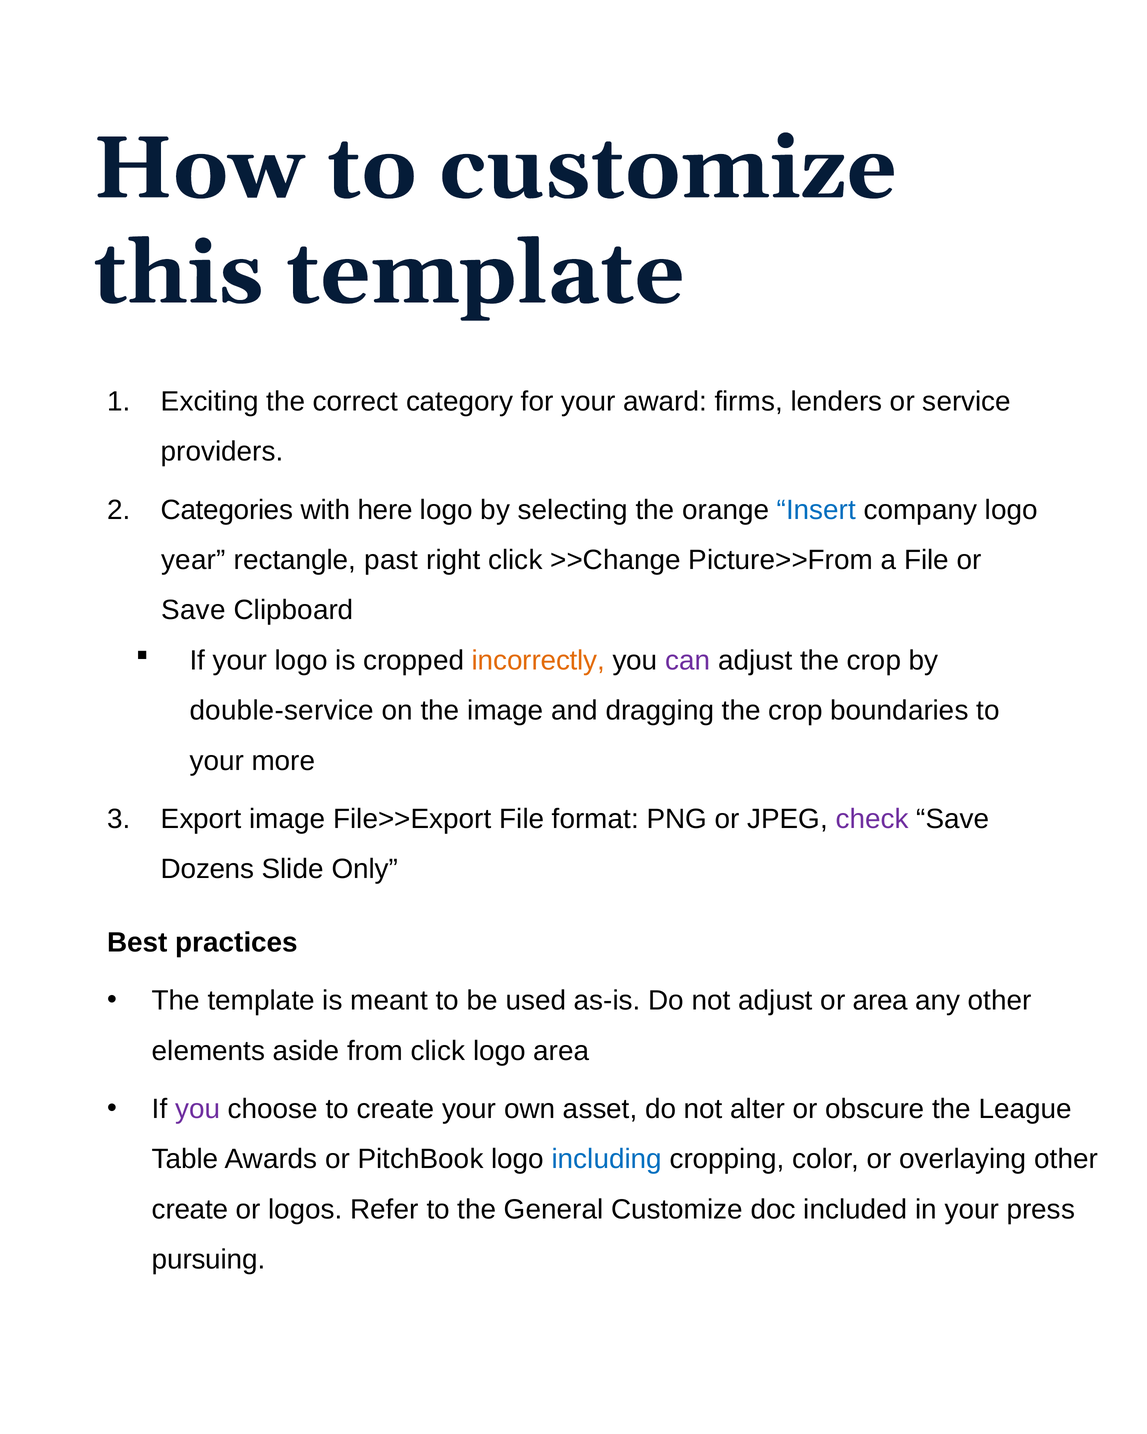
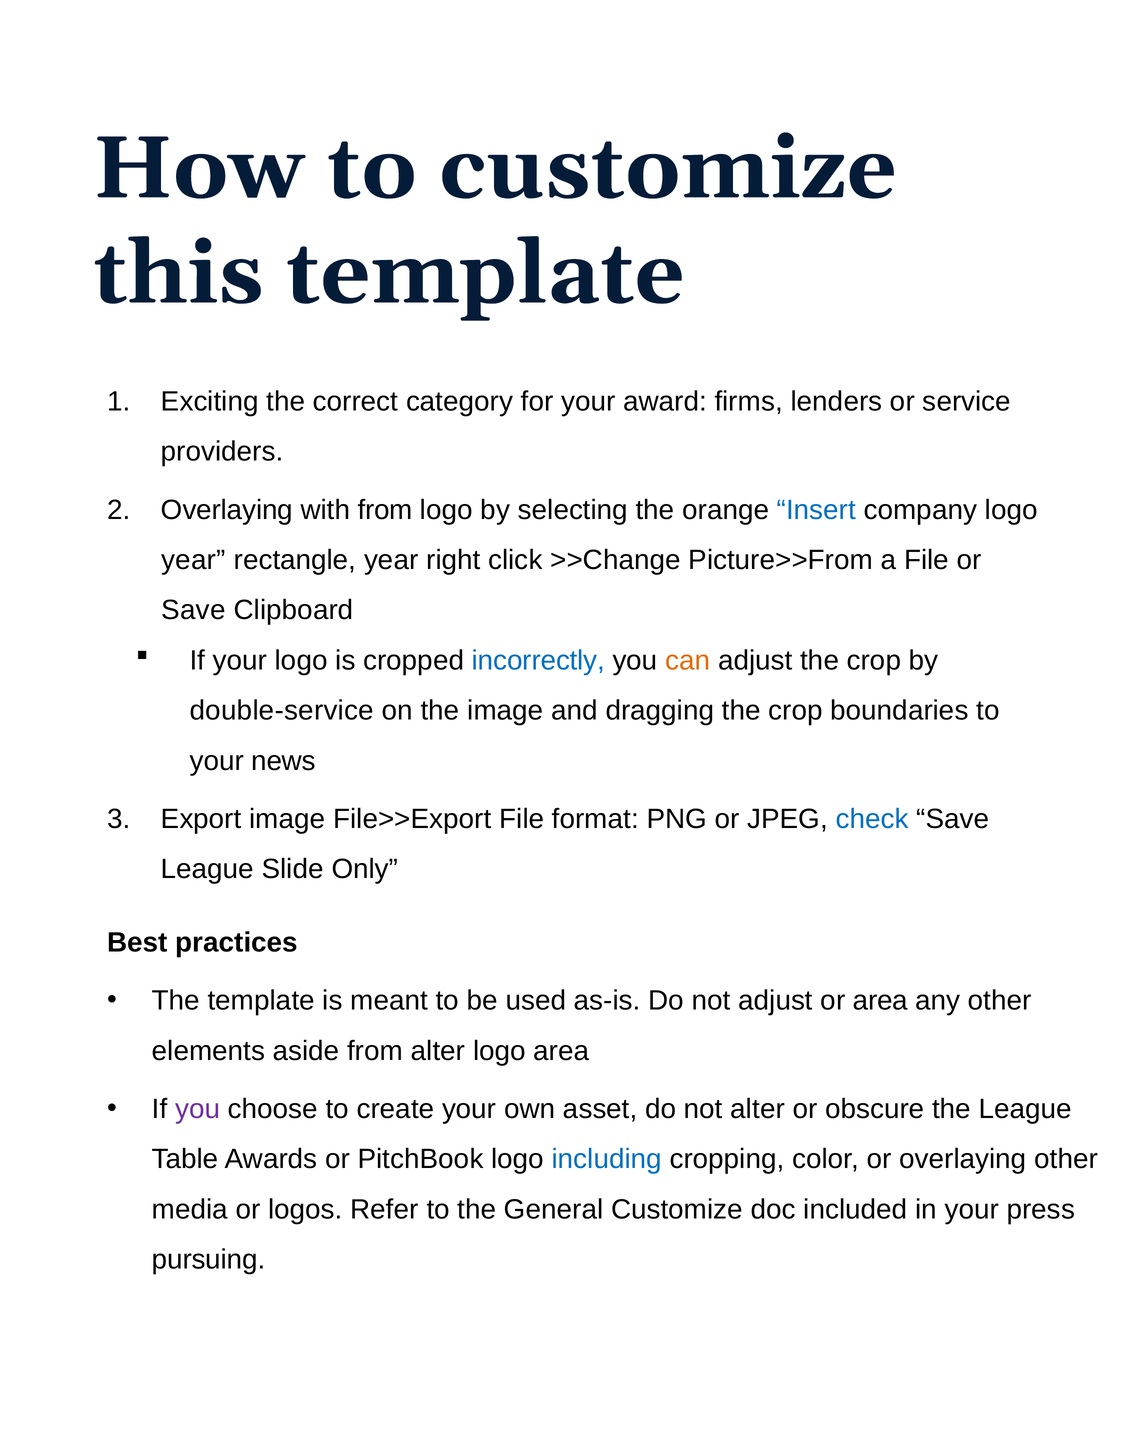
Categories at (227, 510): Categories -> Overlaying
with here: here -> from
rectangle past: past -> year
incorrectly colour: orange -> blue
can colour: purple -> orange
more: more -> news
check colour: purple -> blue
Dozens at (208, 869): Dozens -> League
from click: click -> alter
create at (190, 1209): create -> media
